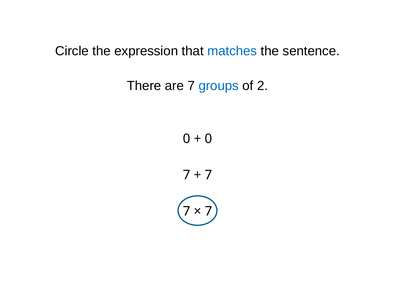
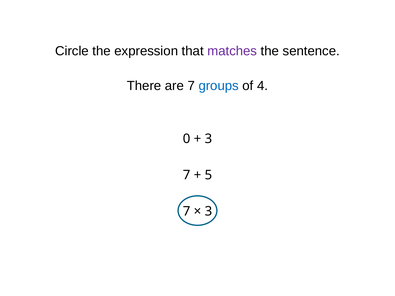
matches colour: blue -> purple
2: 2 -> 4
0 at (208, 139): 0 -> 3
7 at (208, 175): 7 -> 5
7 at (208, 212): 7 -> 3
